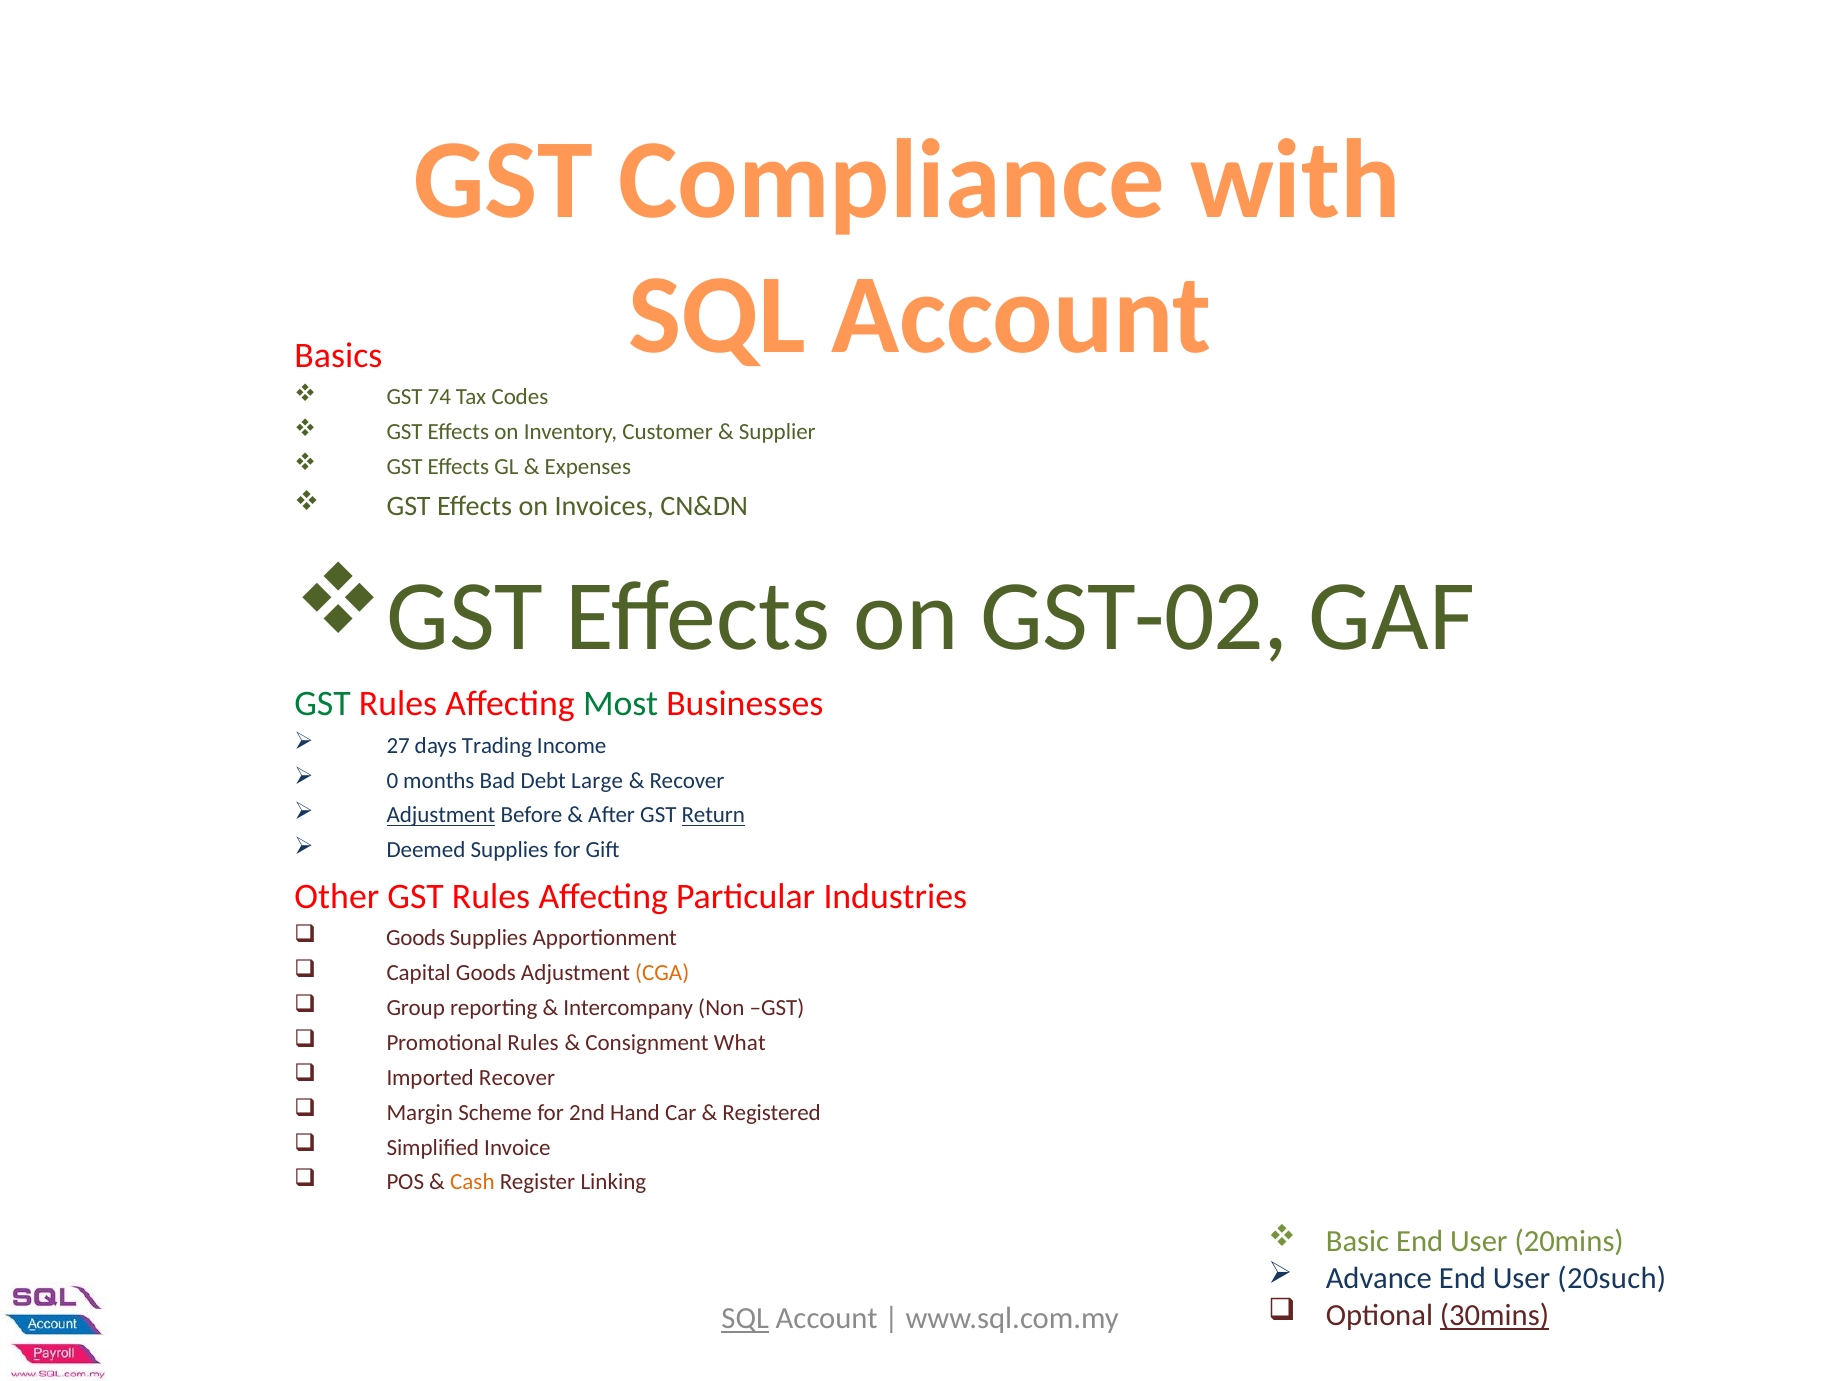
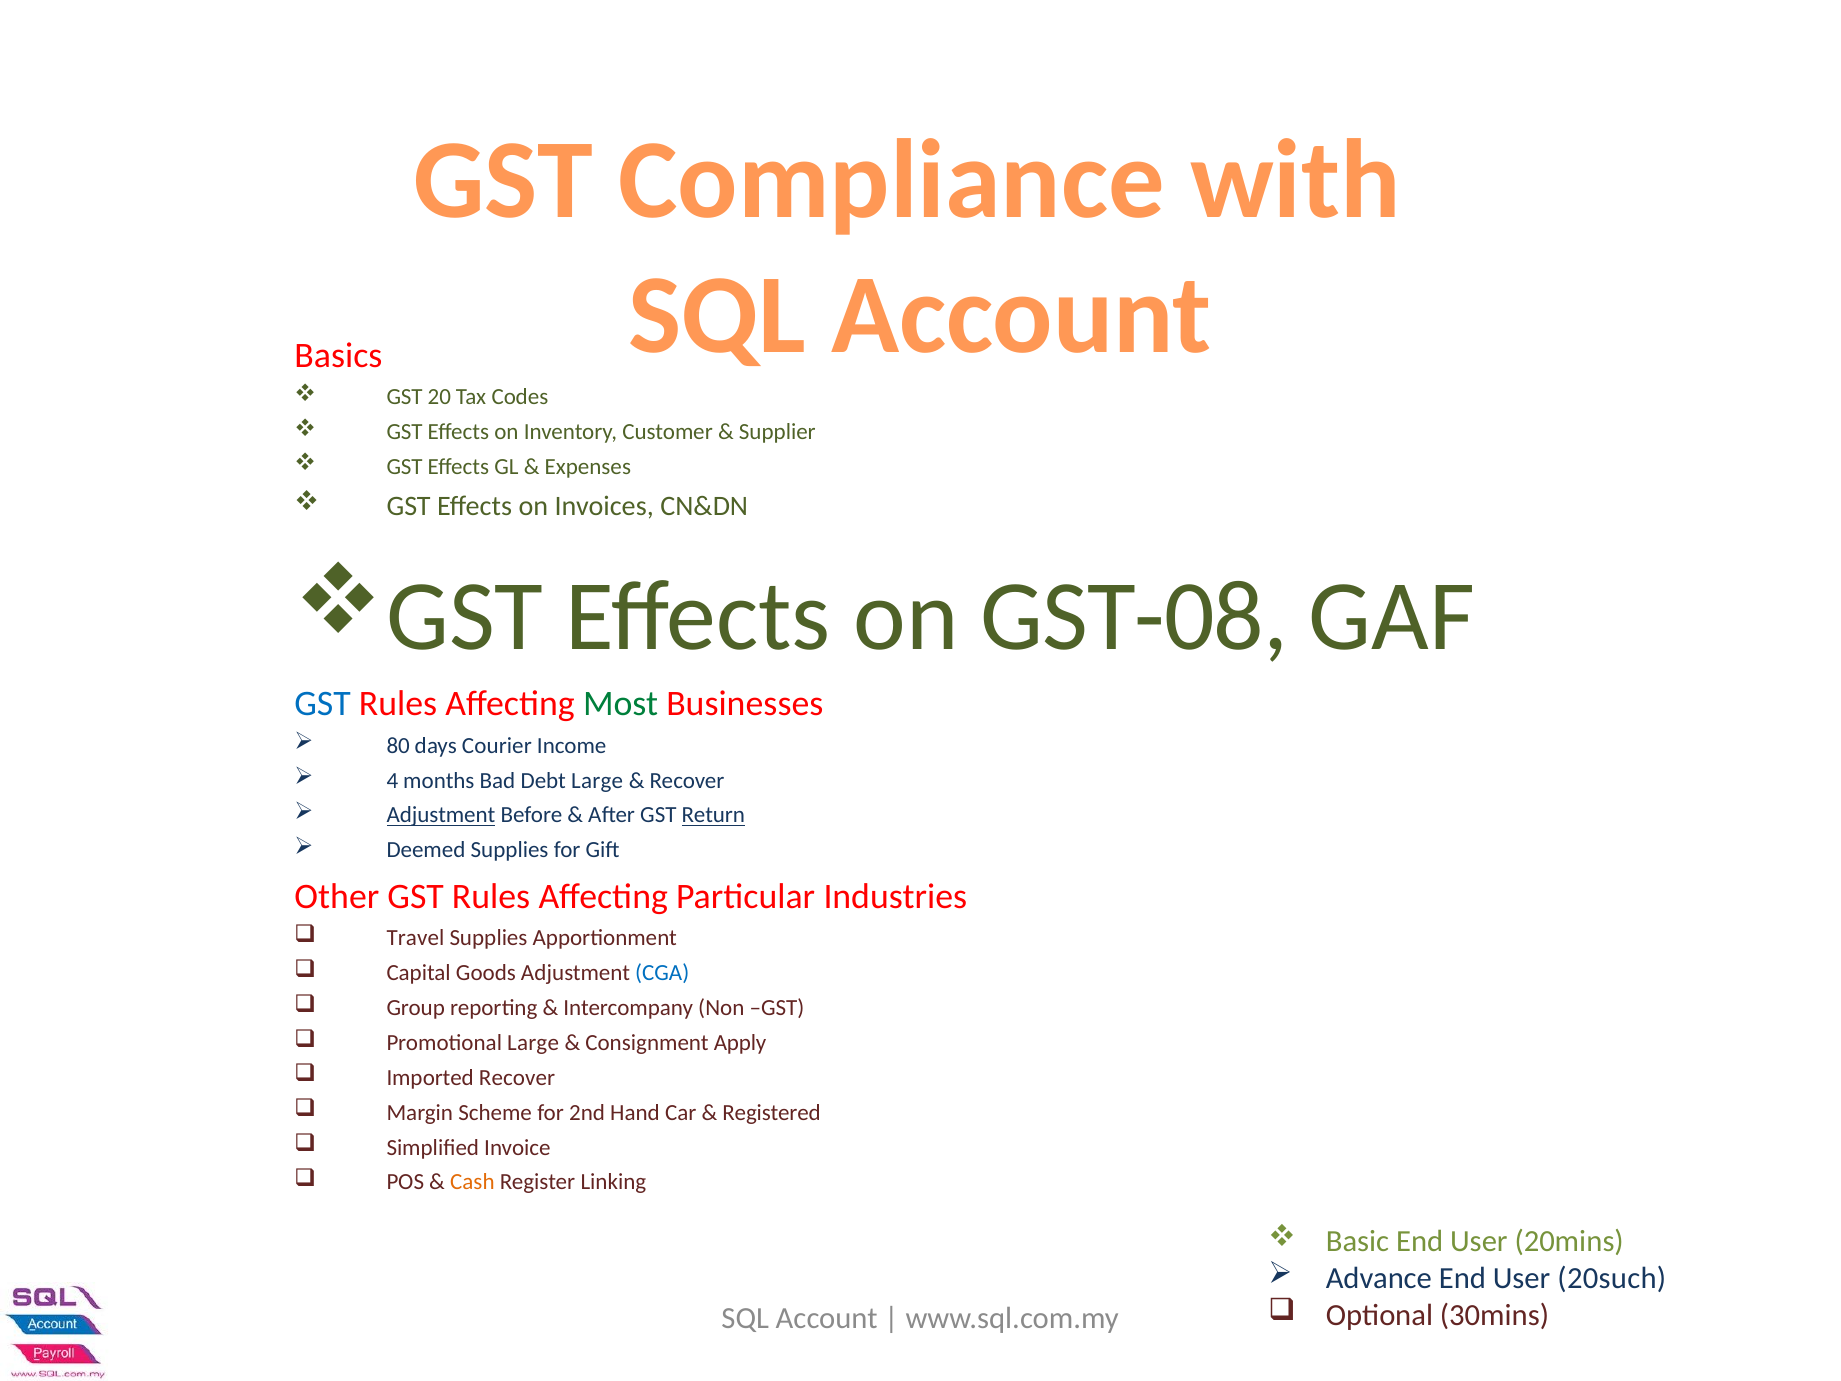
74: 74 -> 20
GST-02: GST-02 -> GST-08
GST at (323, 704) colour: green -> blue
27: 27 -> 80
Trading: Trading -> Courier
0: 0 -> 4
Goods at (416, 938): Goods -> Travel
CGA colour: orange -> blue
Promotional Rules: Rules -> Large
What: What -> Apply
30mins underline: present -> none
SQL at (745, 1318) underline: present -> none
